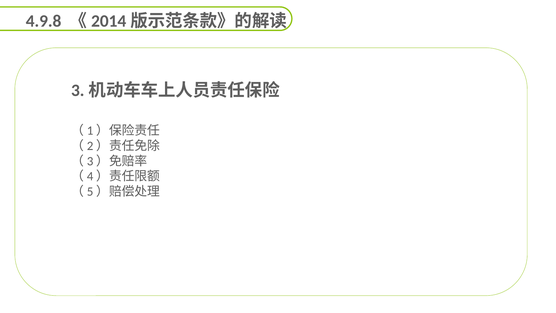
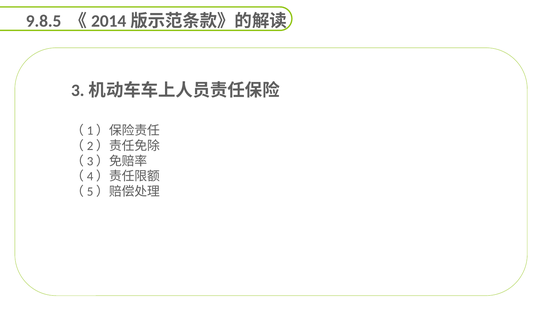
4.9.8: 4.9.8 -> 9.8.5
